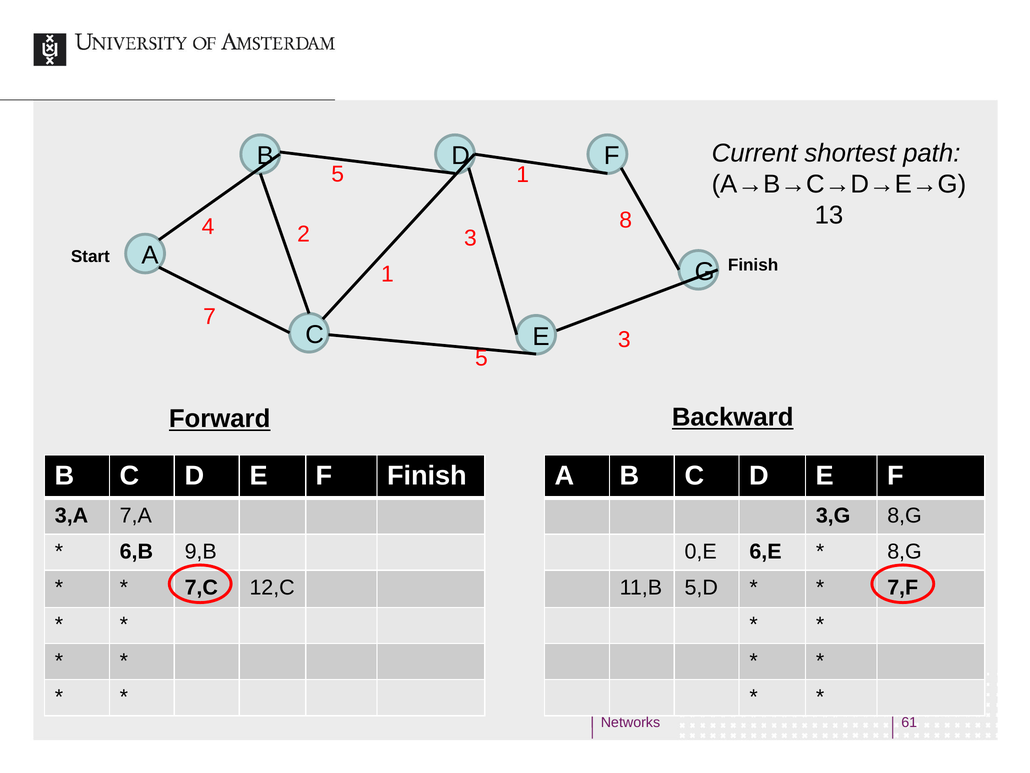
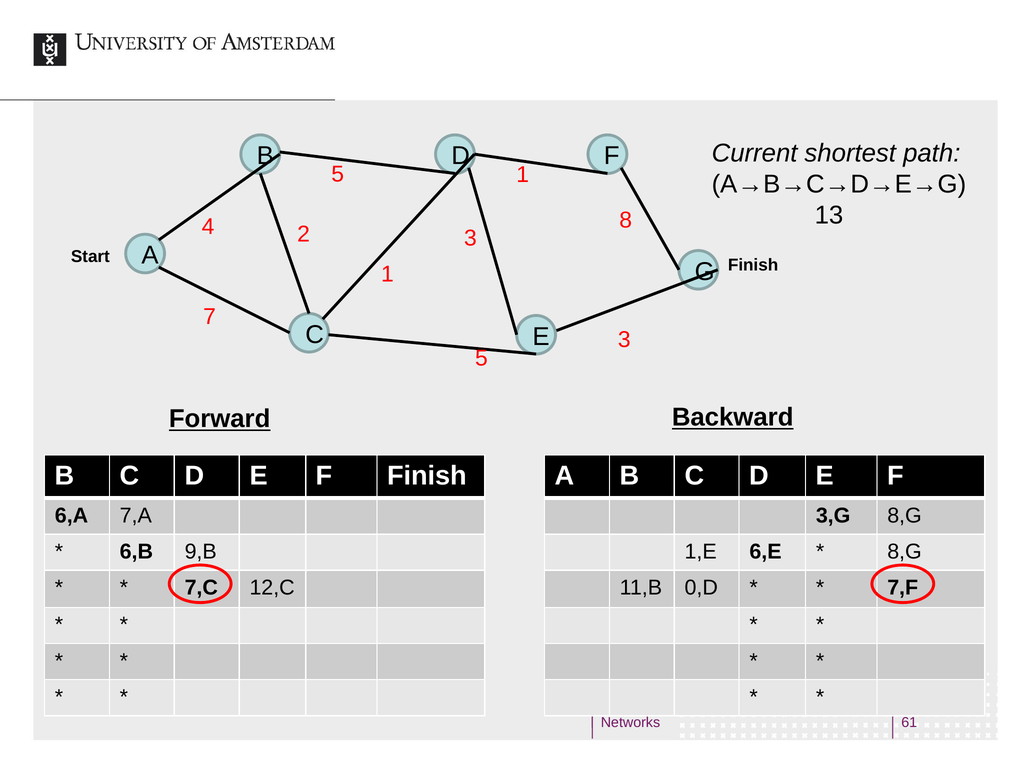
3,A: 3,A -> 6,A
0,E: 0,E -> 1,E
5,D: 5,D -> 0,D
